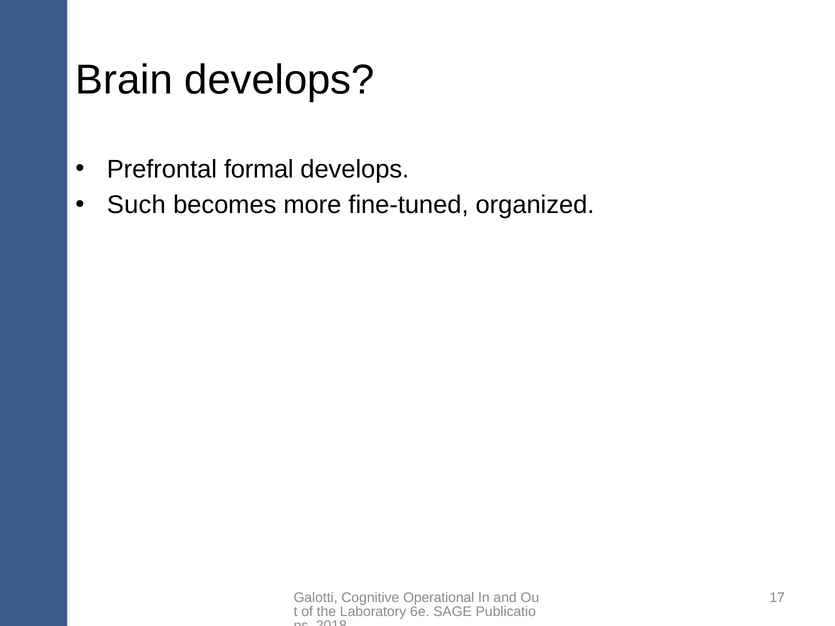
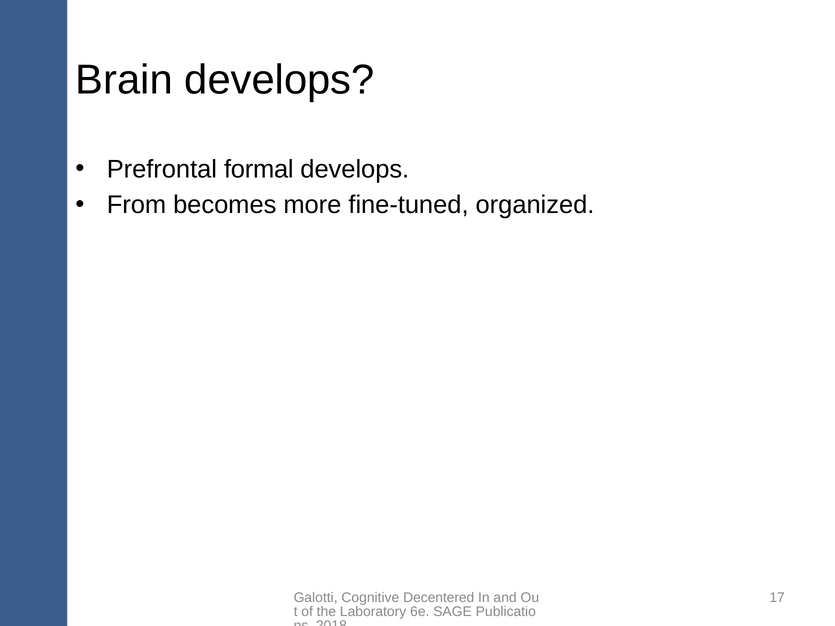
Such: Such -> From
Operational: Operational -> Decentered
